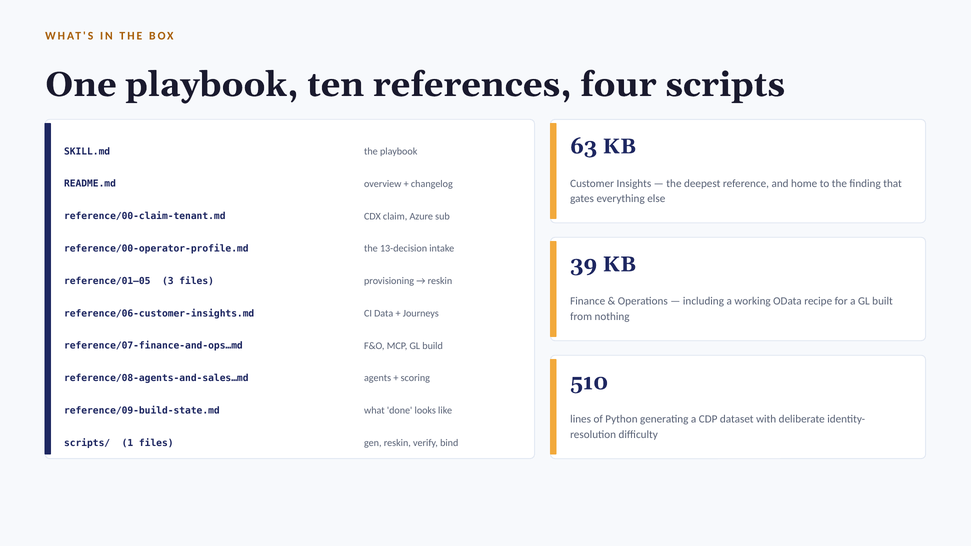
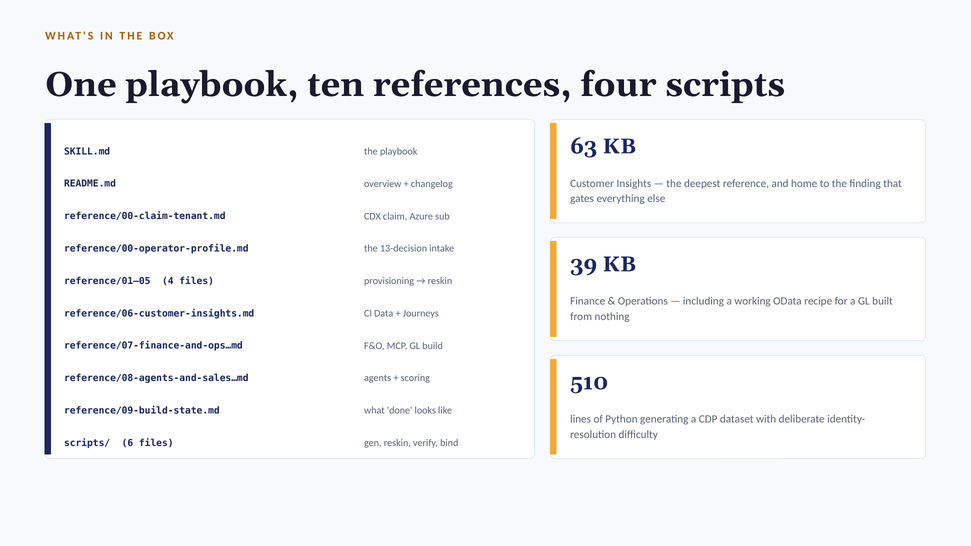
3: 3 -> 4
1: 1 -> 6
